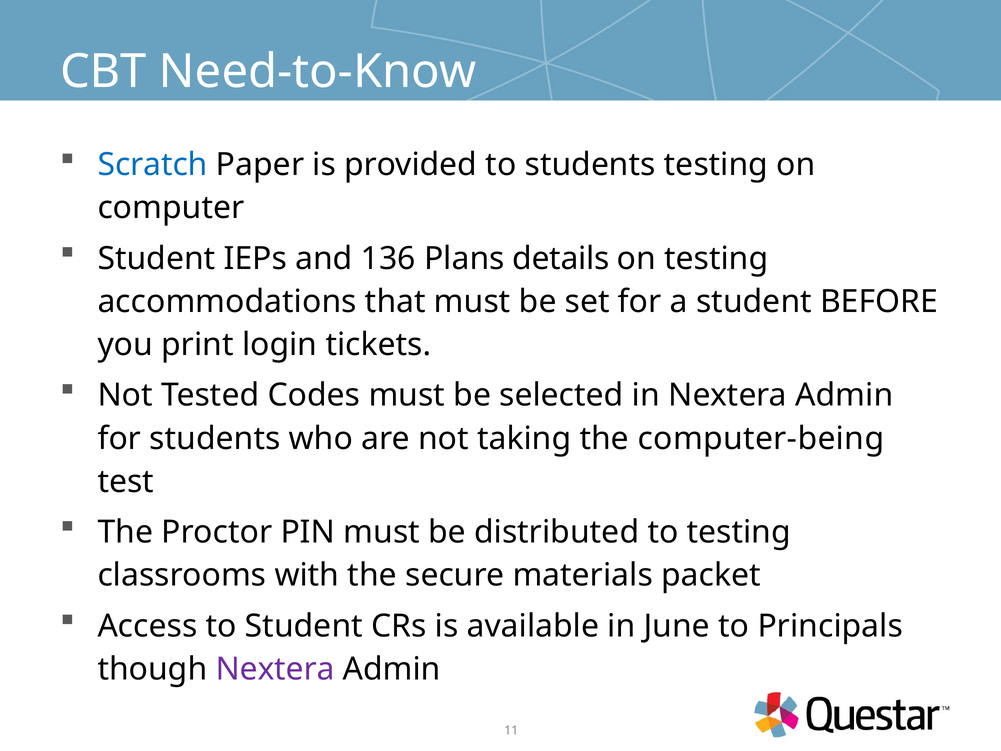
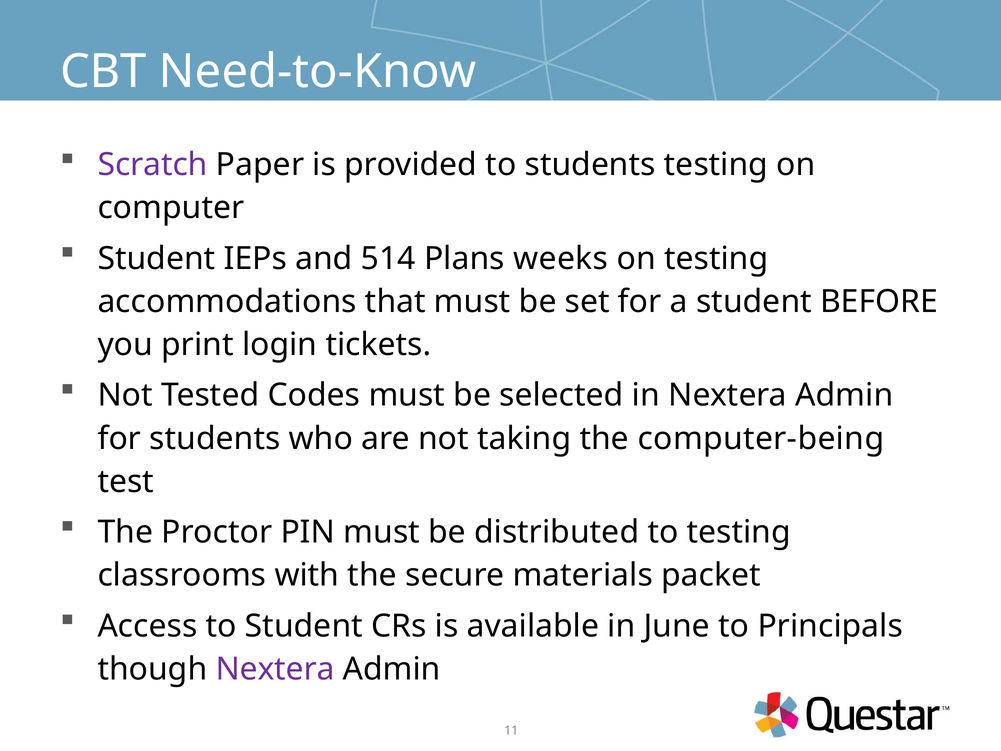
Scratch colour: blue -> purple
136: 136 -> 514
details: details -> weeks
